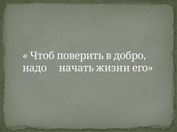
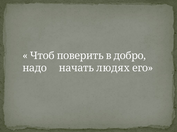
жизни: жизни -> людях
